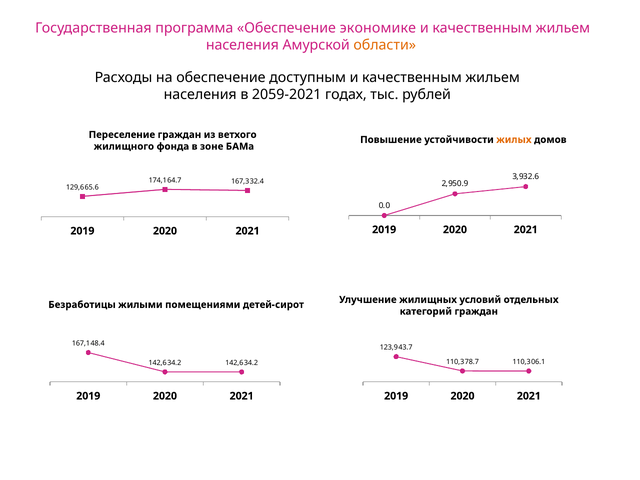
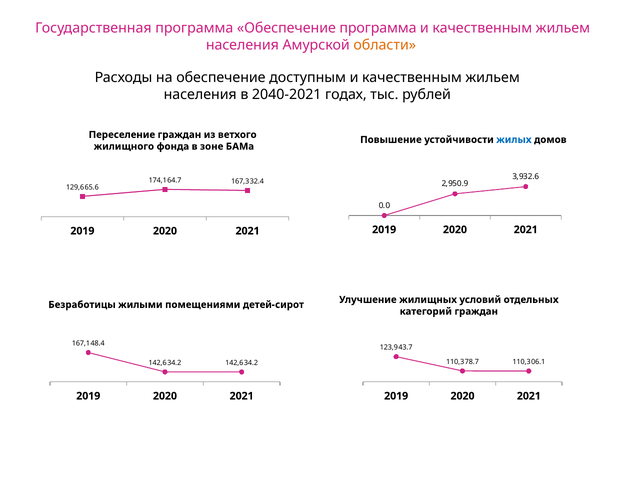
Обеспечение экономике: экономике -> программа
2059-2021: 2059-2021 -> 2040-2021
жилых colour: orange -> blue
